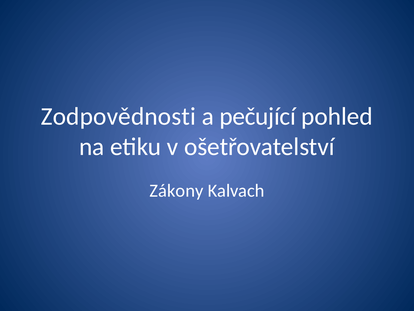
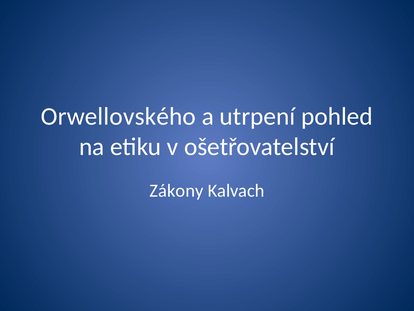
Zodpovědnosti: Zodpovědnosti -> Orwellovského
pečující: pečující -> utrpení
